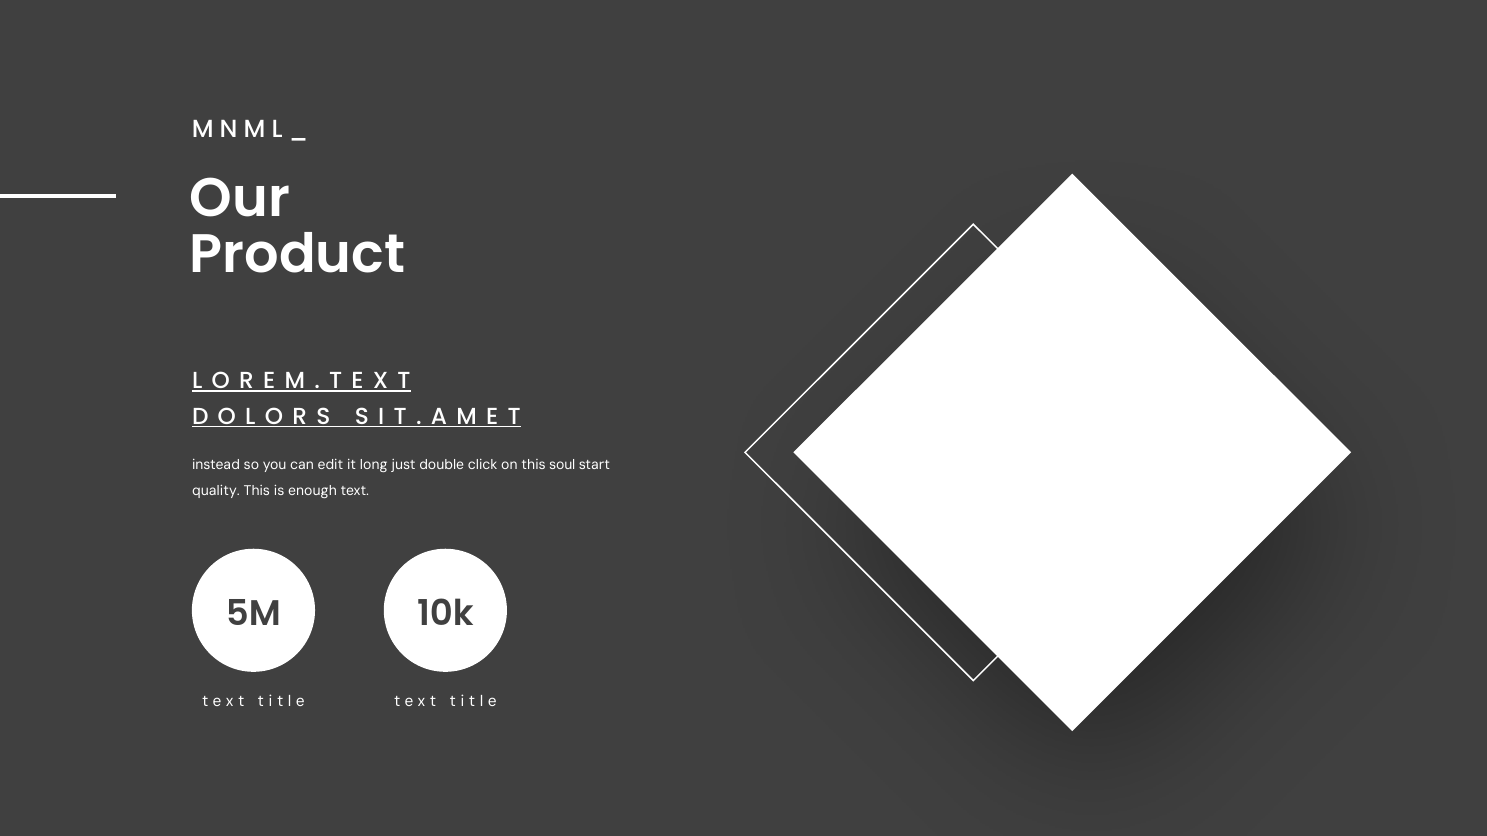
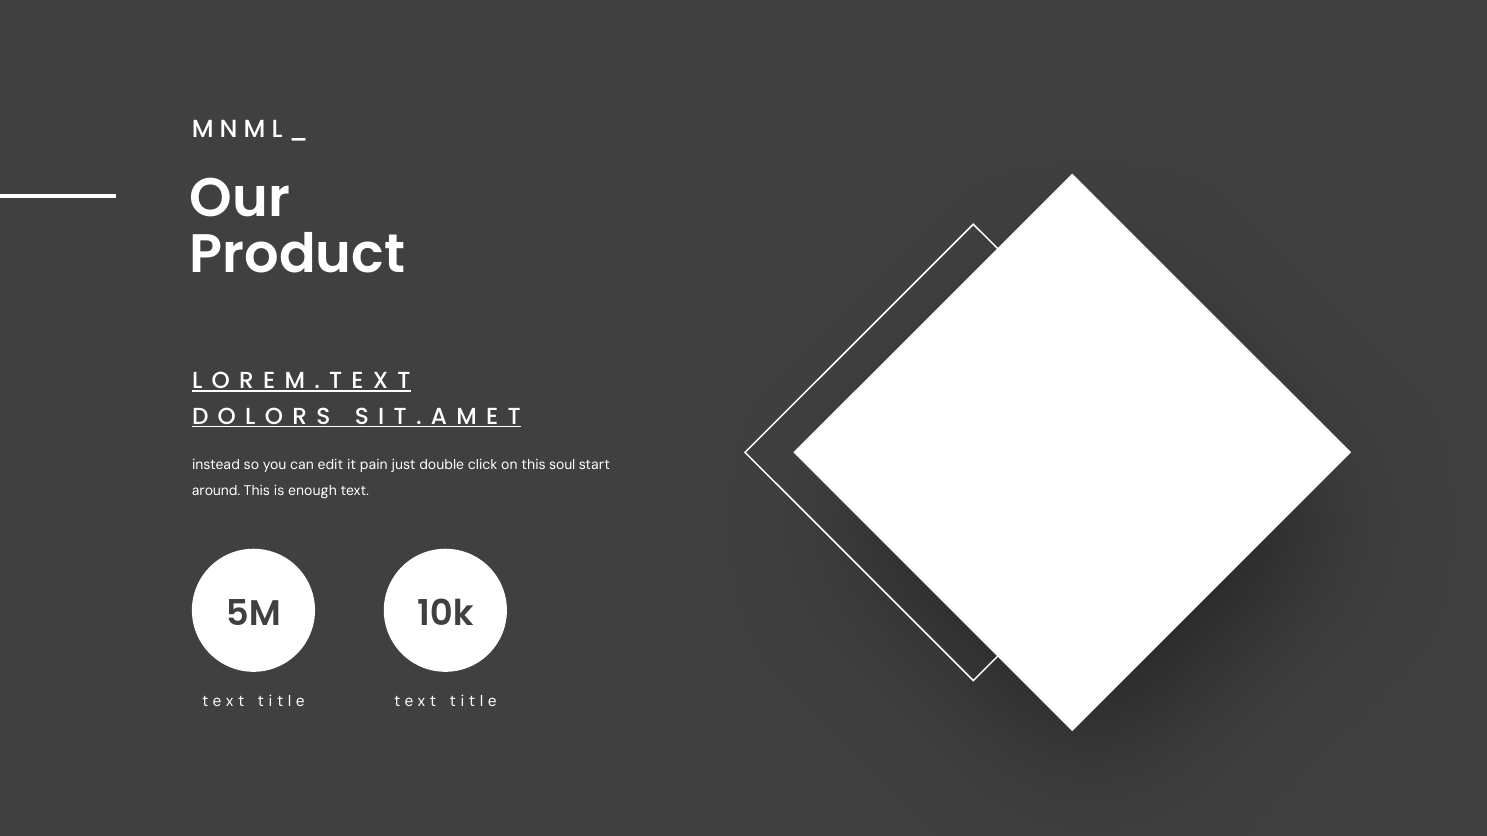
long: long -> pain
quality: quality -> around
